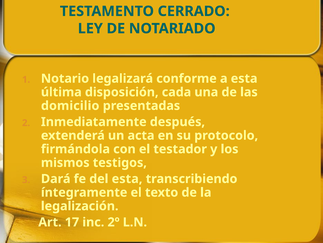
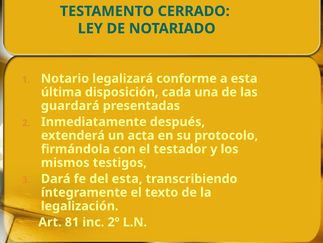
domicilio: domicilio -> guardará
17: 17 -> 81
